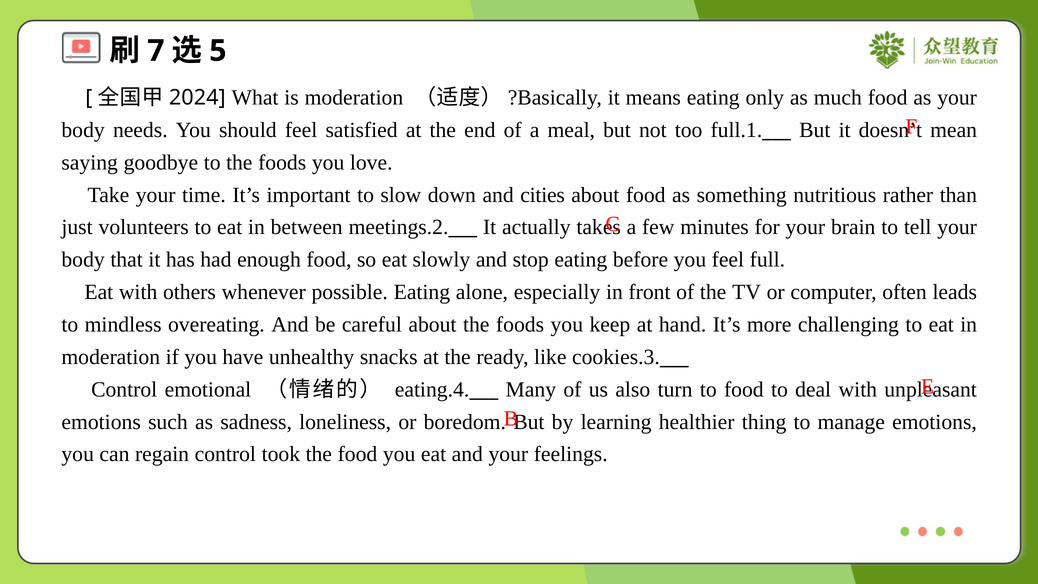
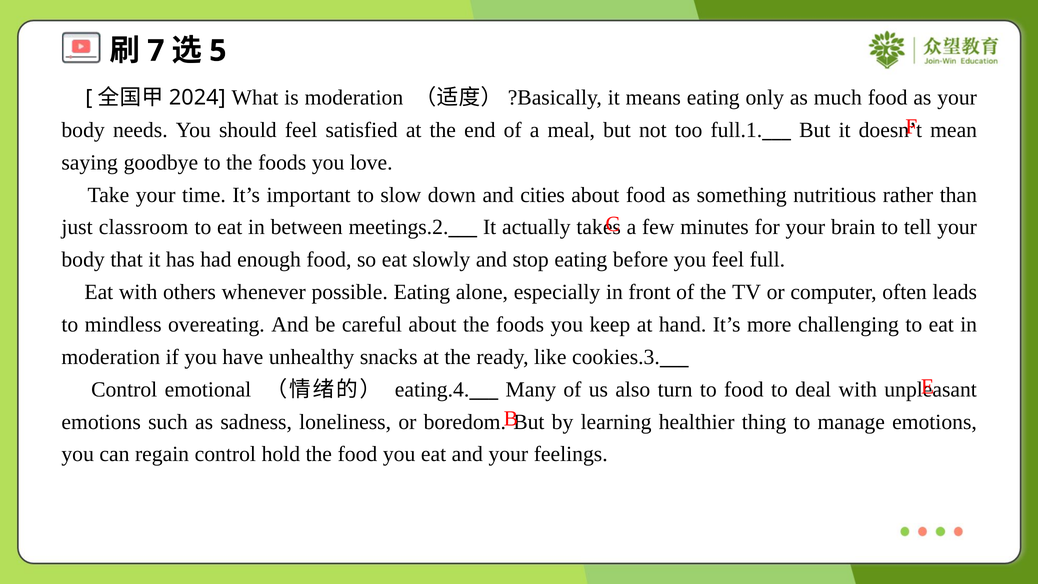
volunteers: volunteers -> classroom
took: took -> hold
